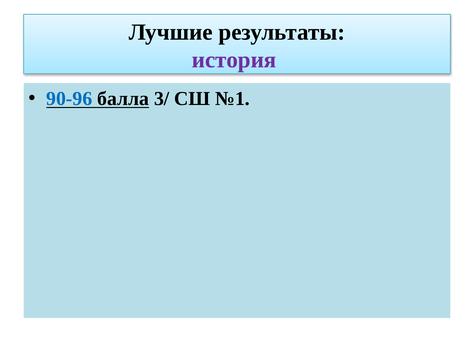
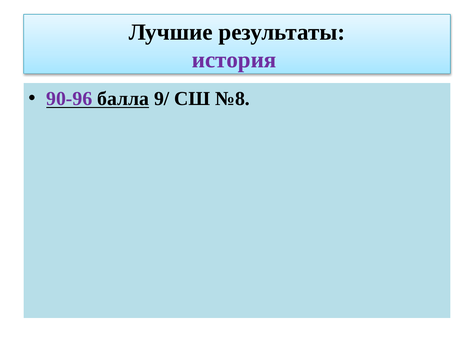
90-96 colour: blue -> purple
3/: 3/ -> 9/
№1: №1 -> №8
